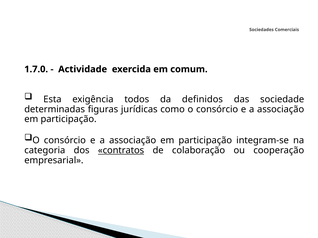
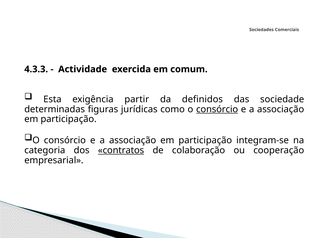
1.7.0: 1.7.0 -> 4.3.3
todos: todos -> partir
consórcio at (217, 109) underline: none -> present
